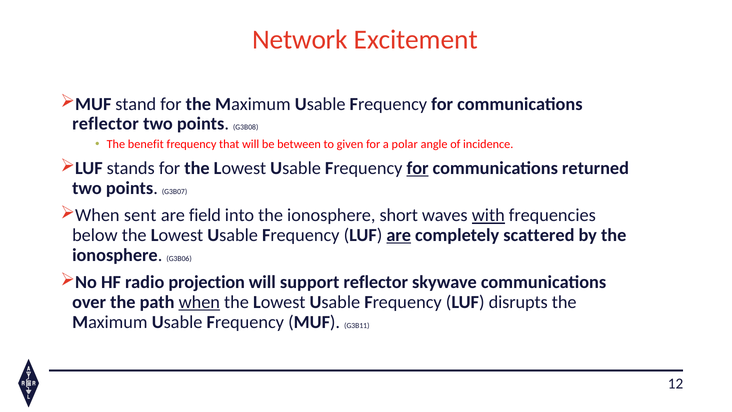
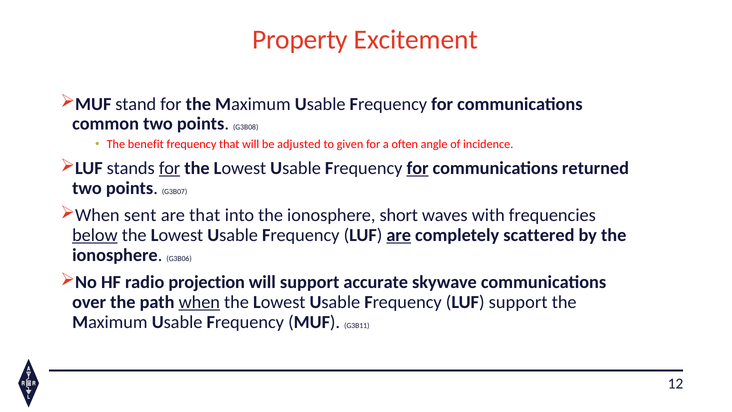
Network: Network -> Property
reflector at (105, 124): reflector -> common
between: between -> adjusted
polar: polar -> often
for at (170, 168) underline: none -> present
are field: field -> that
with underline: present -> none
below underline: none -> present
support reflector: reflector -> accurate
LUF disrupts: disrupts -> support
